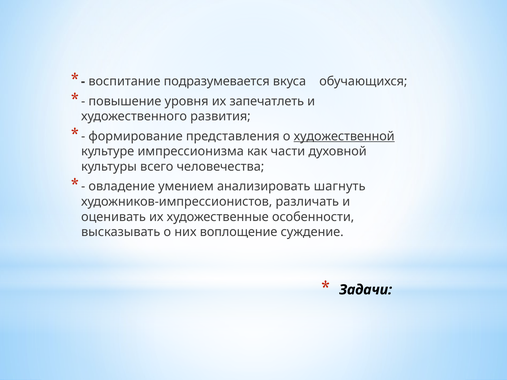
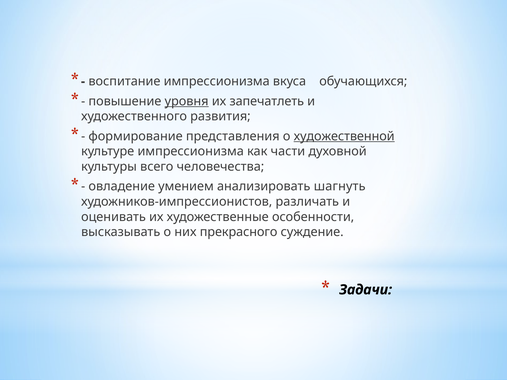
воспитание подразумевается: подразумевается -> импрессионизма
уровня underline: none -> present
воплощение: воплощение -> прекрасного
